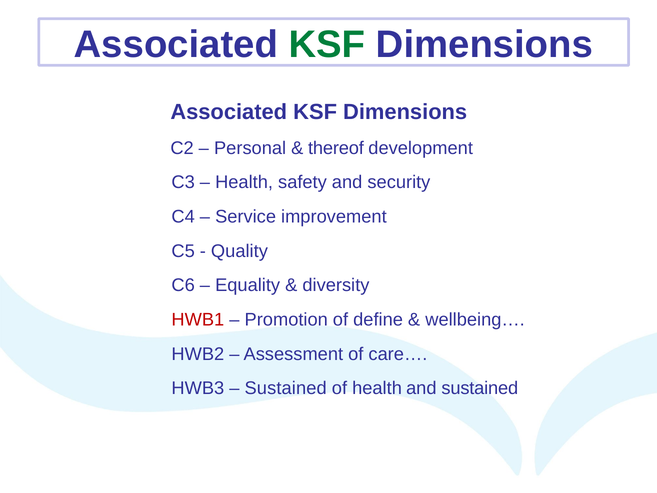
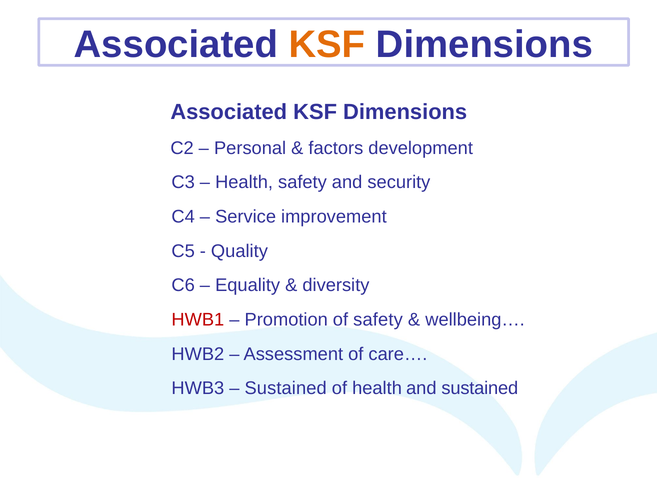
KSF at (327, 45) colour: green -> orange
thereof: thereof -> factors
of define: define -> safety
